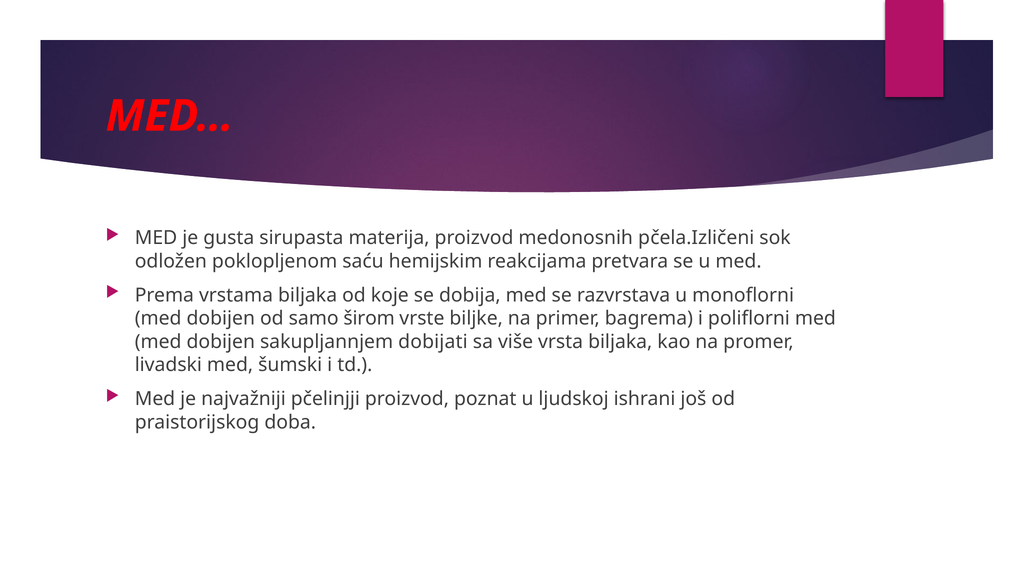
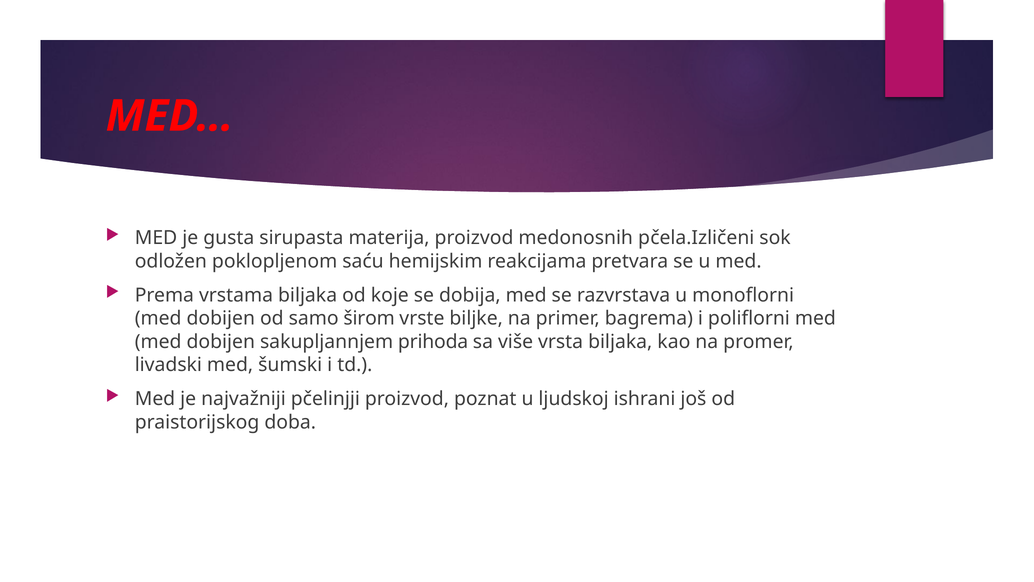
dobijati: dobijati -> prihoda
